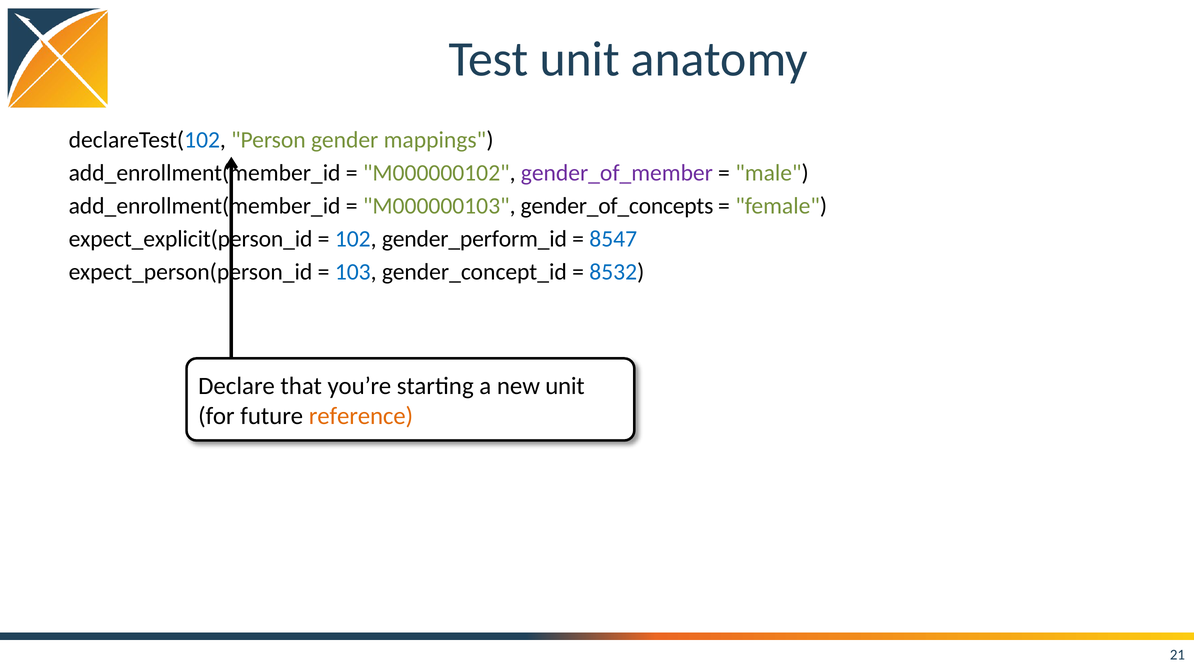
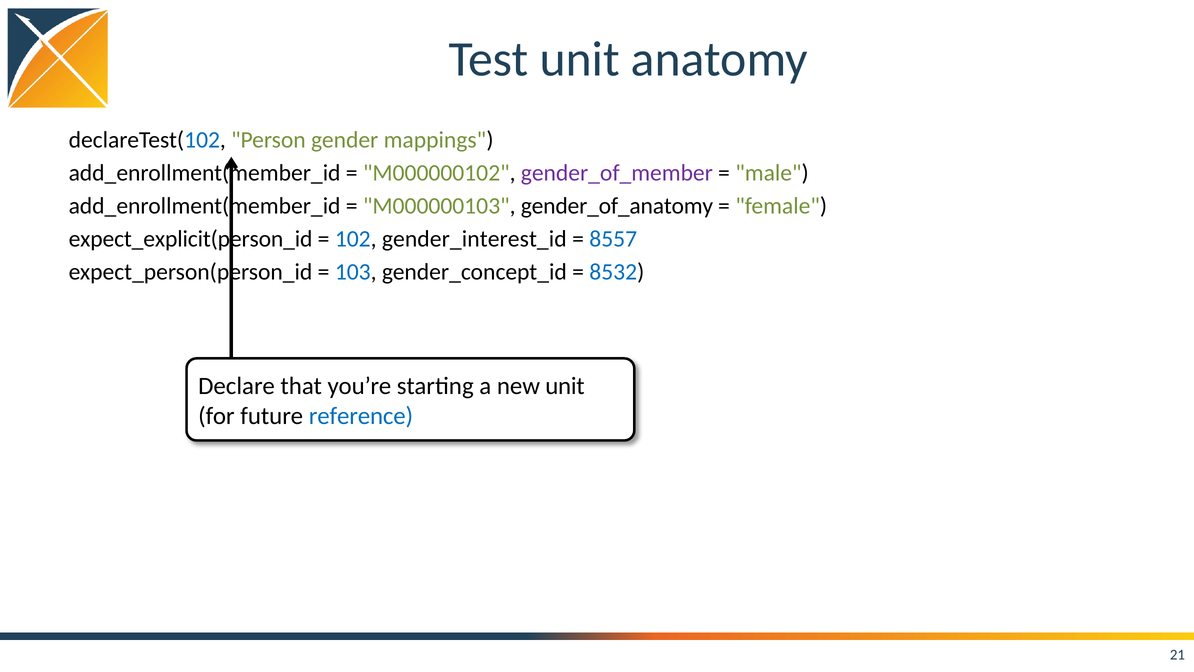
gender_of_concepts: gender_of_concepts -> gender_of_anatomy
gender_perform_id: gender_perform_id -> gender_interest_id
8547: 8547 -> 8557
reference colour: orange -> blue
